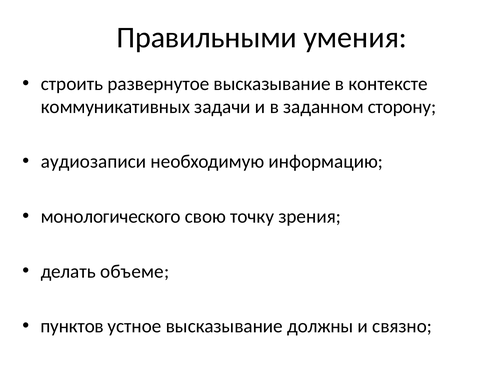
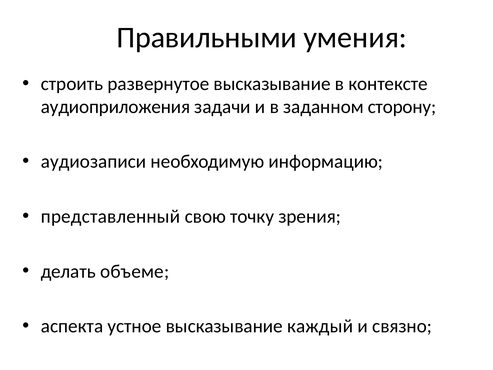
коммуникативных: коммуникативных -> аудиоприложения
монологического: монологического -> представленный
пунктов: пунктов -> аспекта
должны: должны -> каждый
